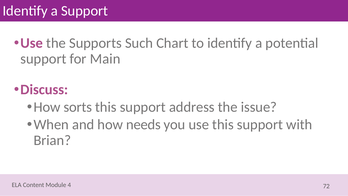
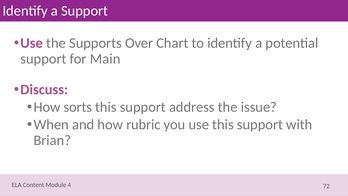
Such: Such -> Over
needs: needs -> rubric
